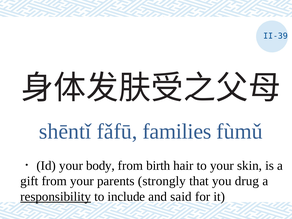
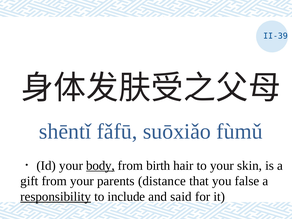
families: families -> suōxiǎo
body underline: none -> present
strongly: strongly -> distance
drug: drug -> false
